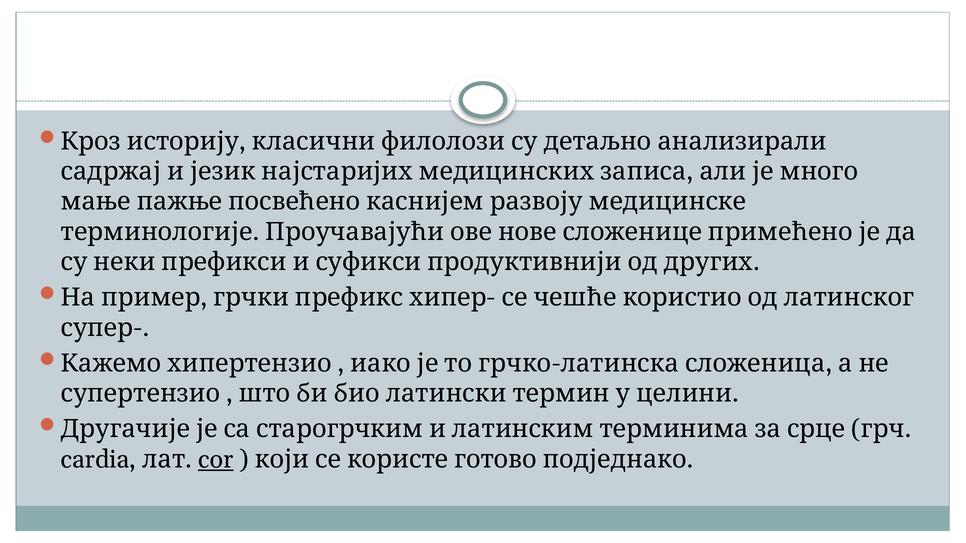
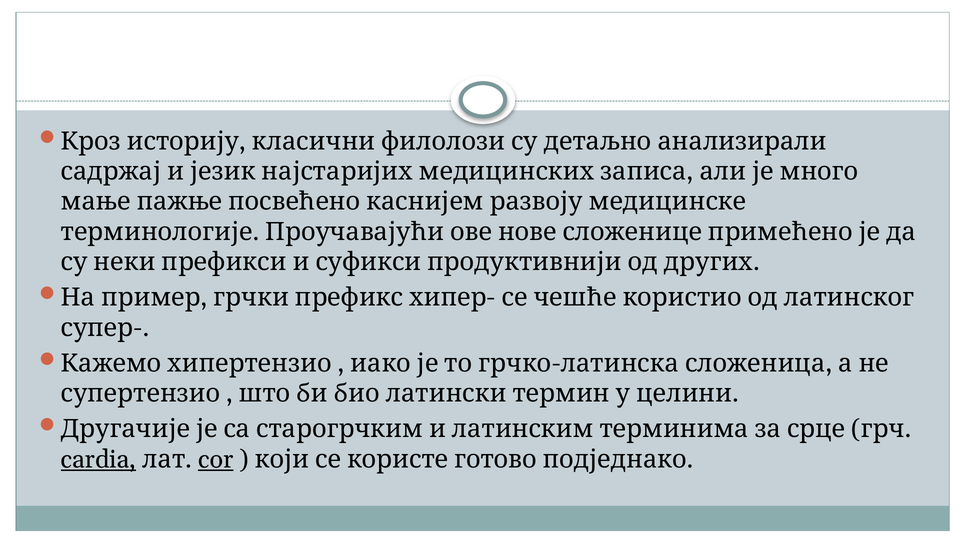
cardia underline: none -> present
